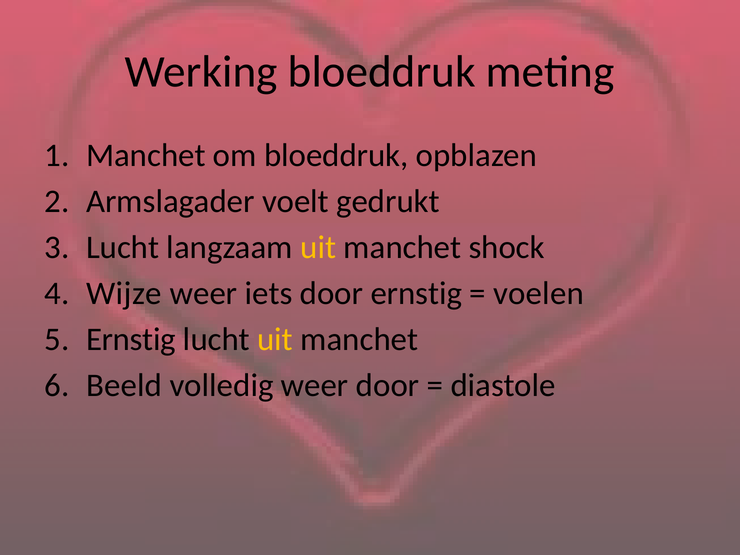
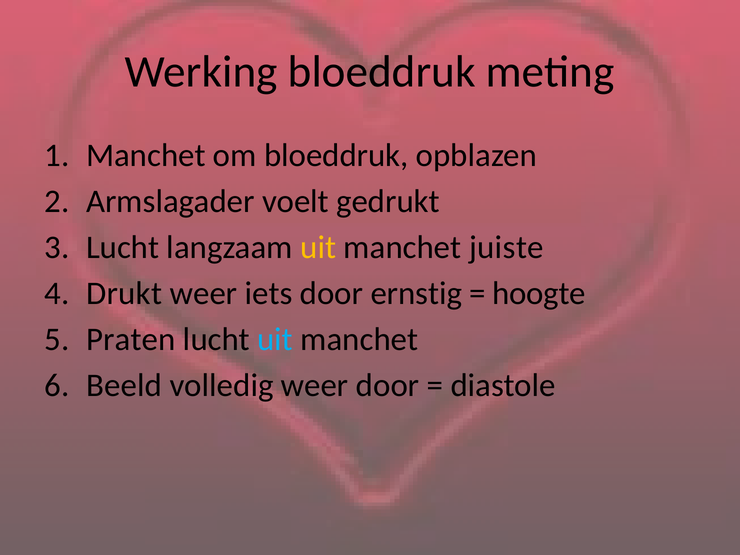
shock: shock -> juiste
Wijze: Wijze -> Drukt
voelen: voelen -> hoogte
Ernstig at (131, 339): Ernstig -> Praten
uit at (275, 339) colour: yellow -> light blue
